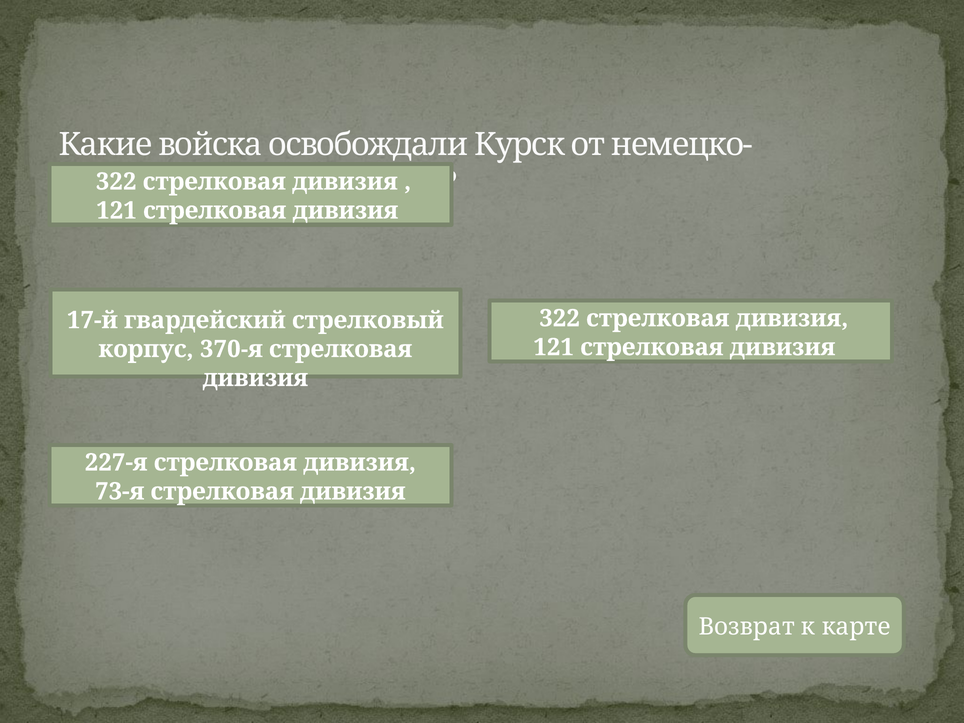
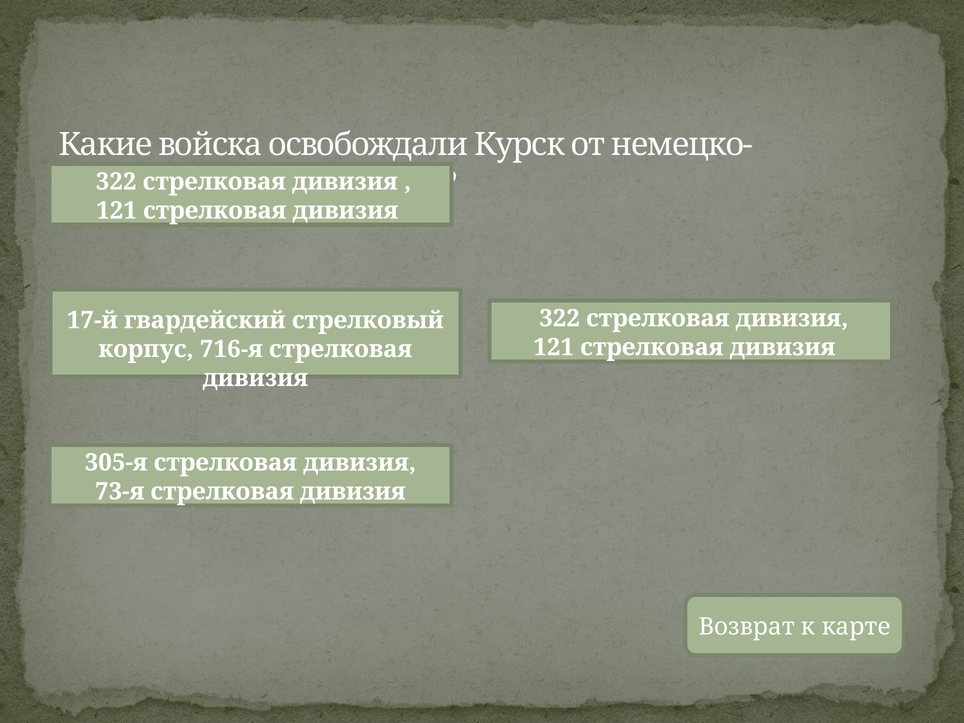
370-я: 370-я -> 716-я
227-я: 227-я -> 305-я
